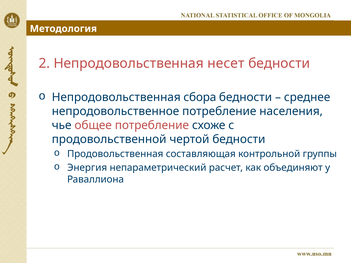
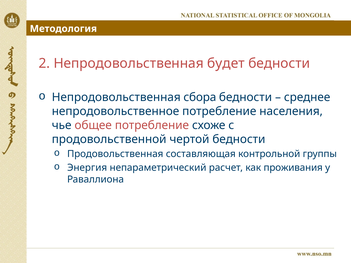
несет: несет -> будет
объединяют: объединяют -> проживания
